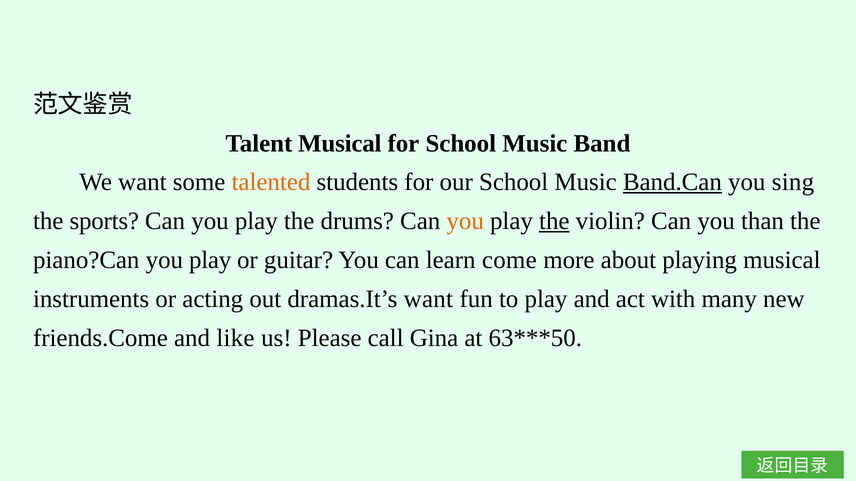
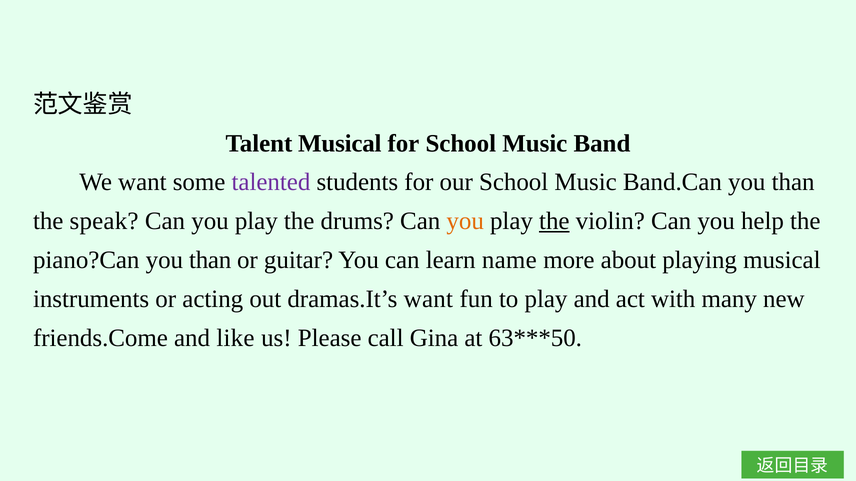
talented colour: orange -> purple
Band.Can underline: present -> none
sing at (793, 182): sing -> than
sports: sports -> speak
than: than -> help
piano?Can you play: play -> than
come: come -> name
